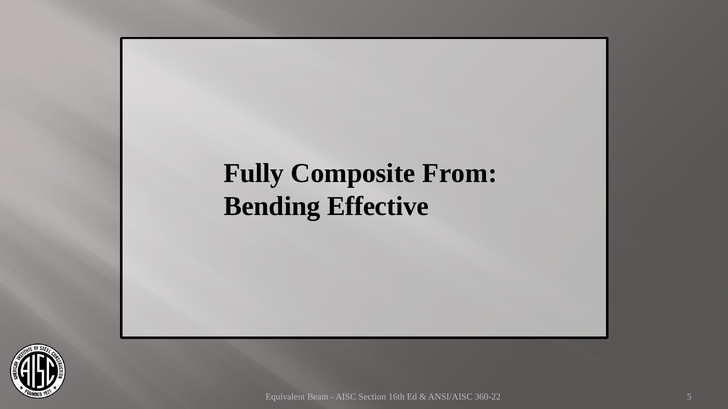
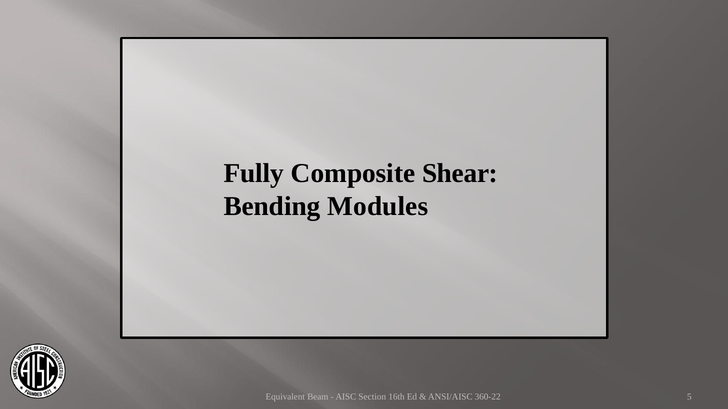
From: From -> Shear
Effective: Effective -> Modules
